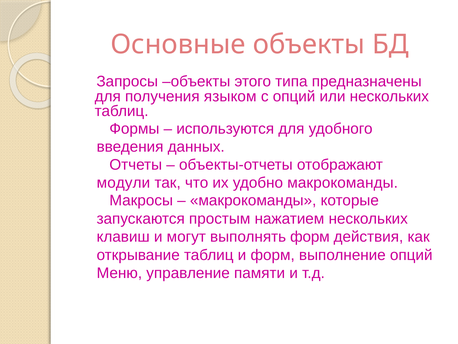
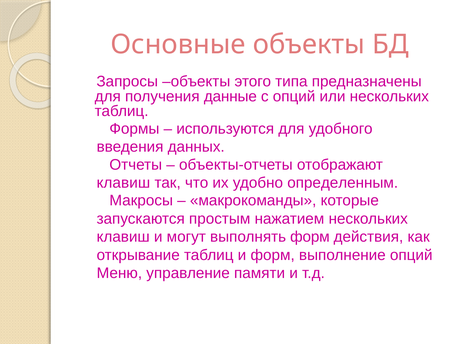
языком: языком -> данные
модули at (123, 183): модули -> клавиш
удобно макрокоманды: макрокоманды -> определенным
